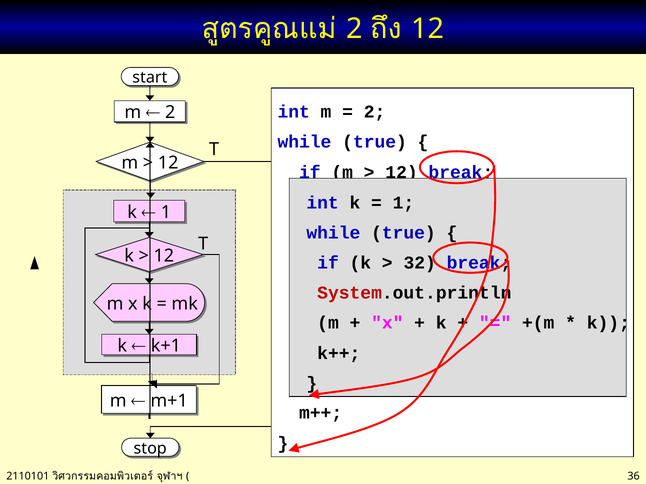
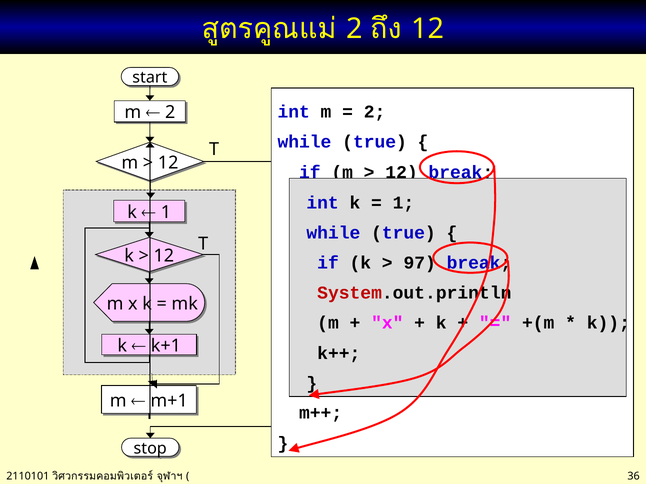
32: 32 -> 97
